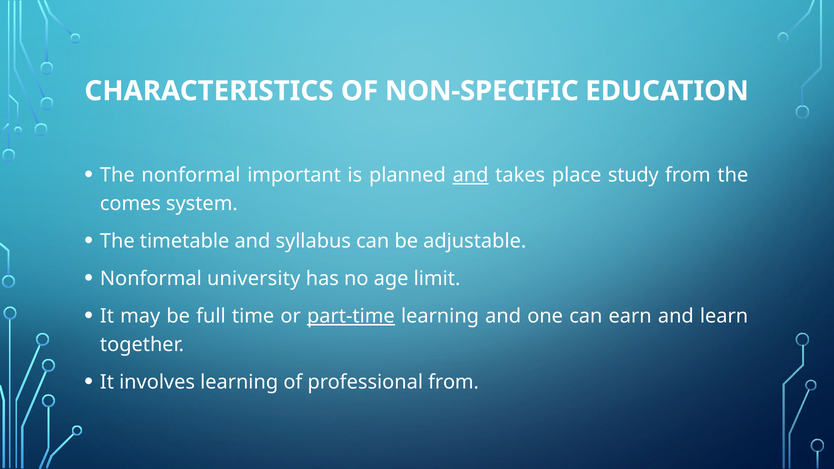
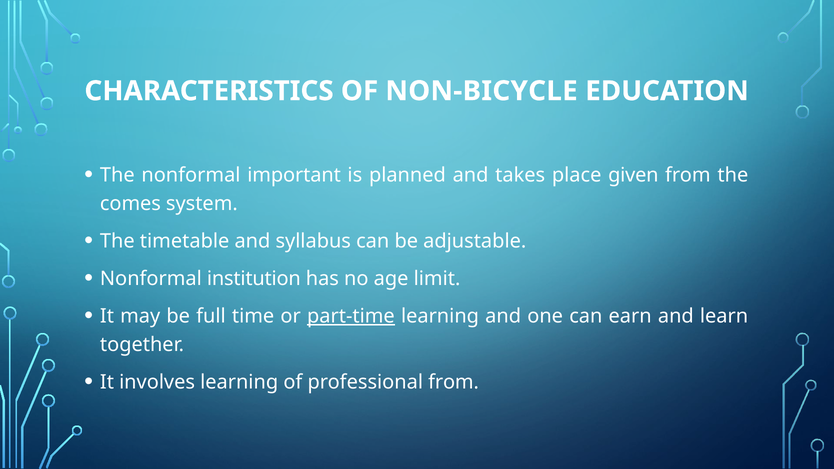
NON-SPECIFIC: NON-SPECIFIC -> NON-BICYCLE
and at (471, 175) underline: present -> none
study: study -> given
university: university -> institution
